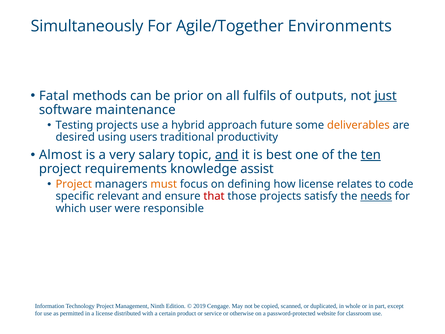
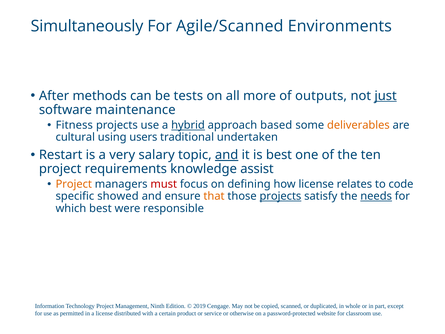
Agile/Together: Agile/Together -> Agile/Scanned
Fatal: Fatal -> After
prior: prior -> tests
fulfils: fulfils -> more
Testing: Testing -> Fitness
hybrid underline: none -> present
future: future -> based
desired: desired -> cultural
productivity: productivity -> undertaken
Almost: Almost -> Restart
ten underline: present -> none
must colour: orange -> red
relevant: relevant -> showed
that colour: red -> orange
projects at (280, 196) underline: none -> present
which user: user -> best
